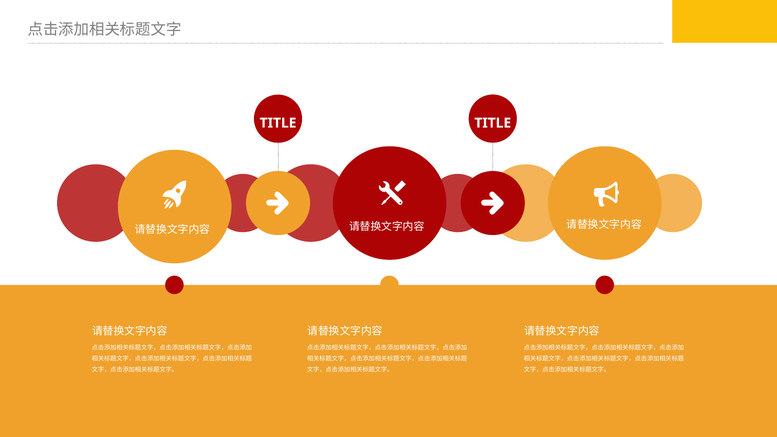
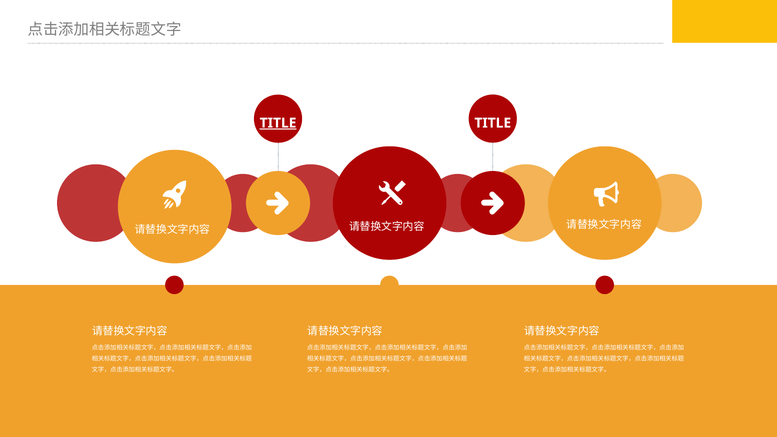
TITLE at (278, 123) underline: none -> present
